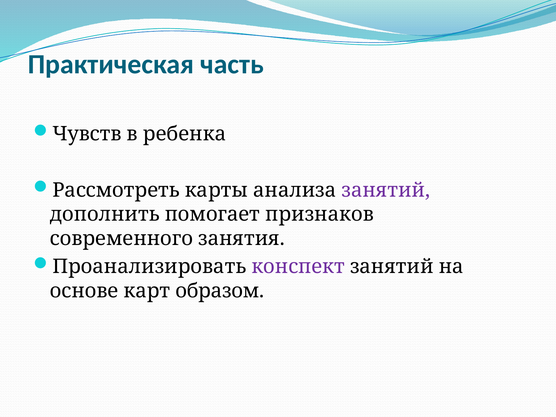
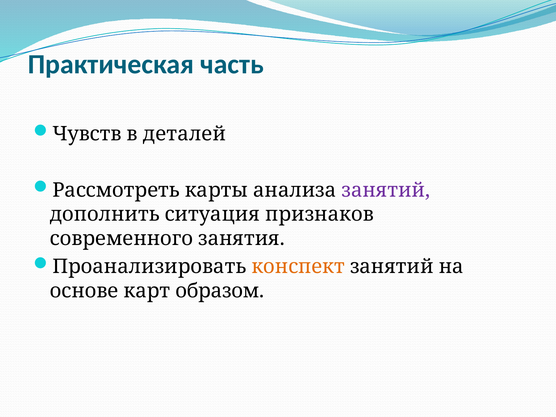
ребенка: ребенка -> деталей
помогает: помогает -> ситуация
конспект colour: purple -> orange
